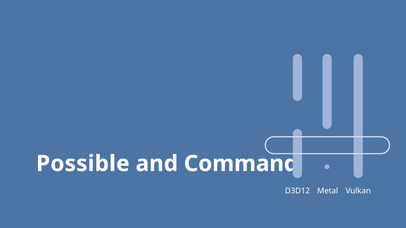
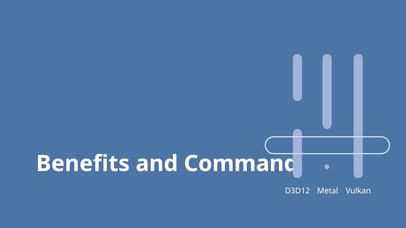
Possible: Possible -> Benefits
